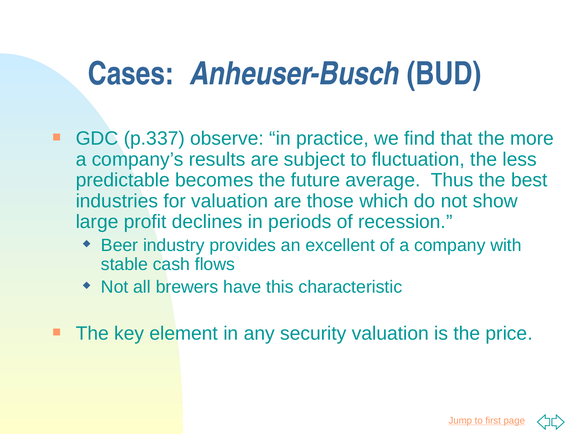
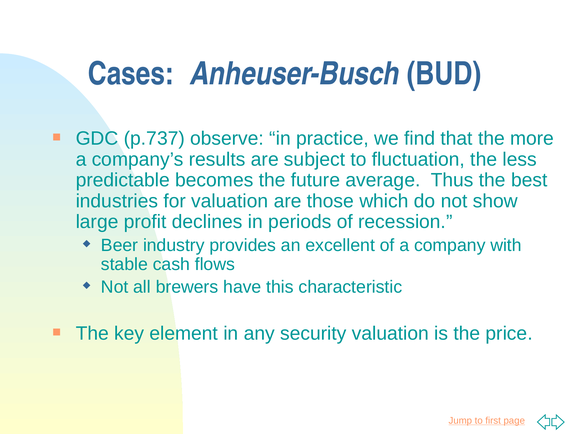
p.337: p.337 -> p.737
